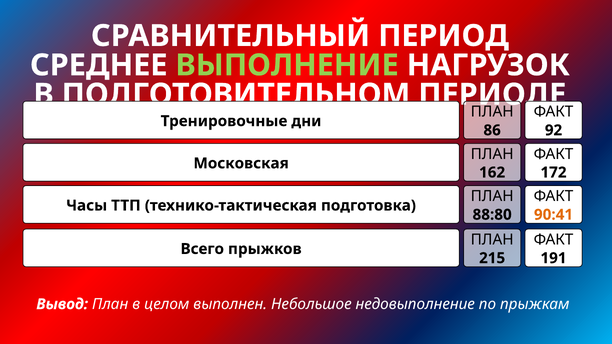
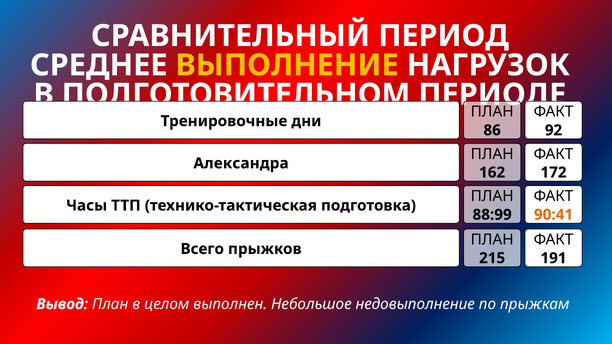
ВЫПОЛНЕНИЕ colour: light green -> yellow
Московская: Московская -> Александра
88:80: 88:80 -> 88:99
